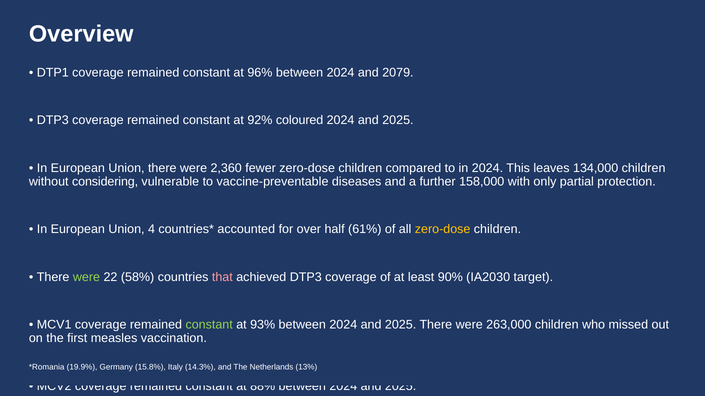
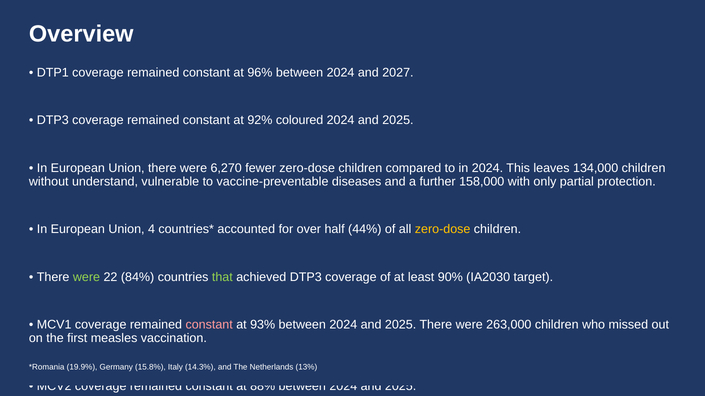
2079: 2079 -> 2027
2,360: 2,360 -> 6,270
considering: considering -> understand
61%: 61% -> 44%
58%: 58% -> 84%
that colour: pink -> light green
constant at (209, 325) colour: light green -> pink
